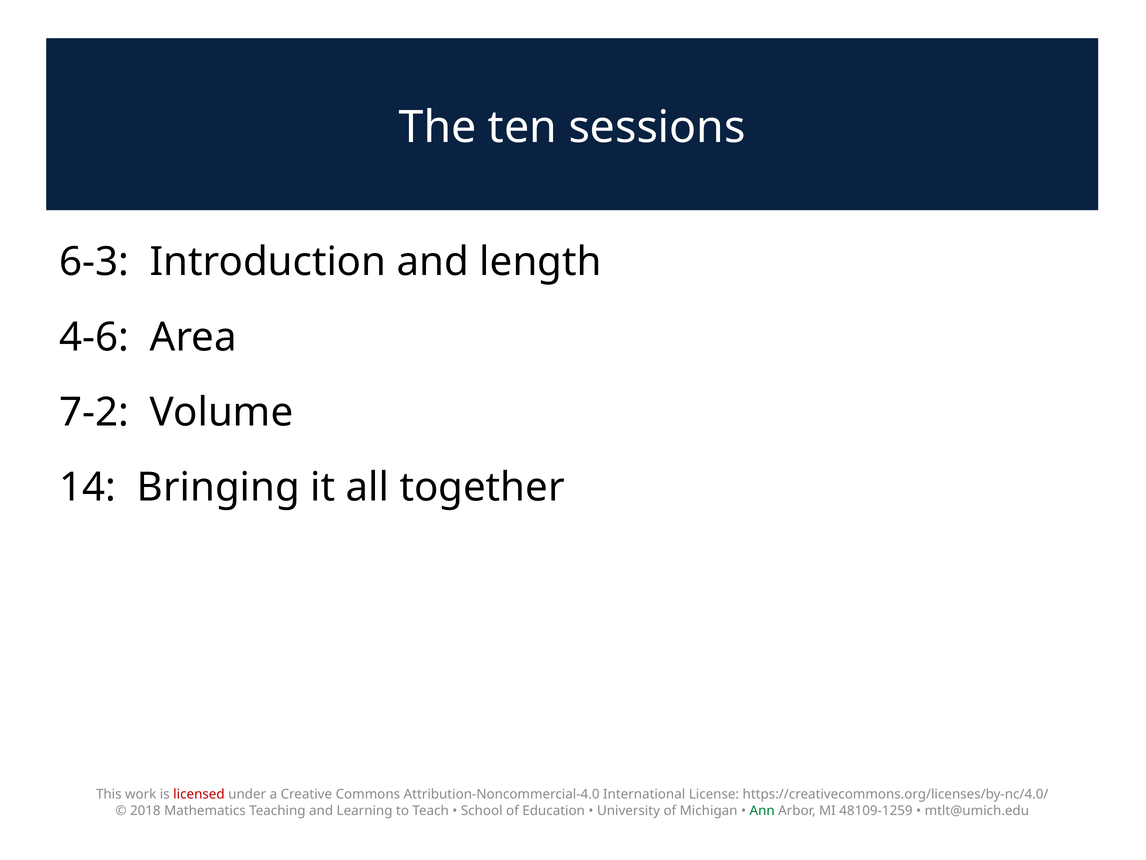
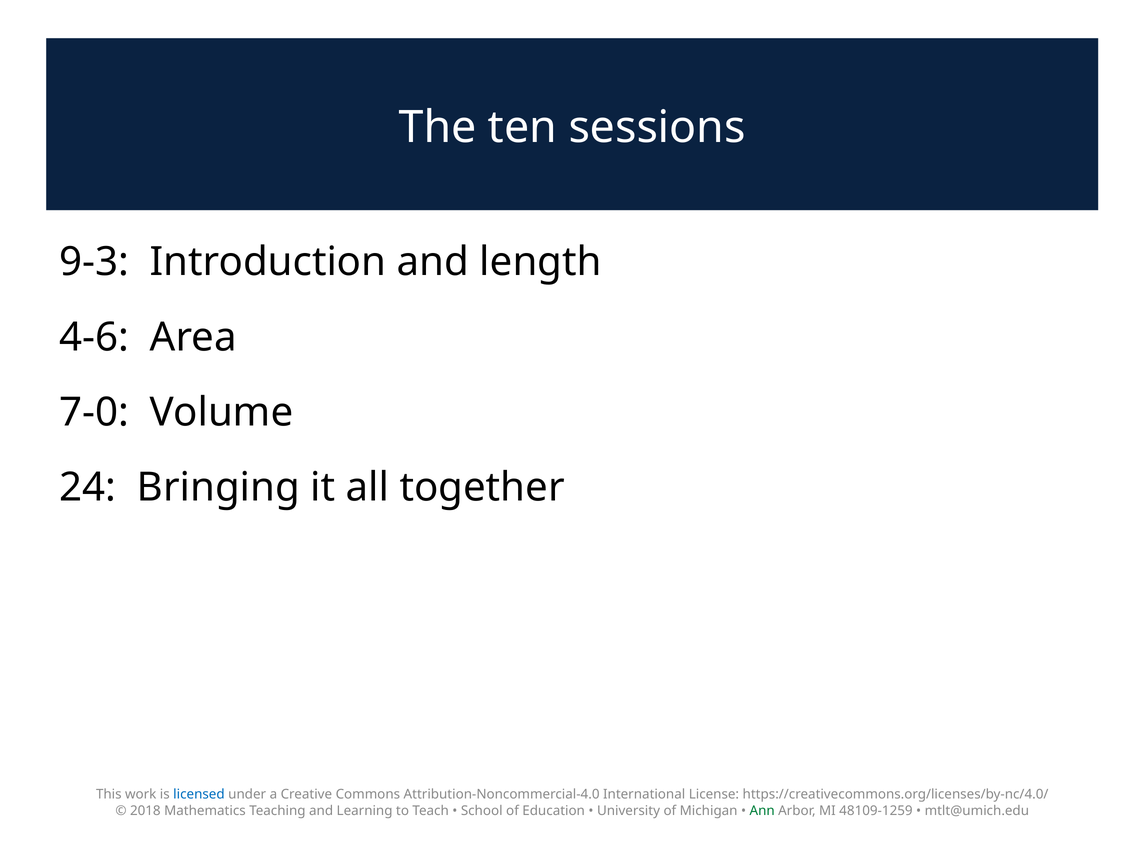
6-3: 6-3 -> 9-3
7-2: 7-2 -> 7-0
14: 14 -> 24
licensed colour: red -> blue
